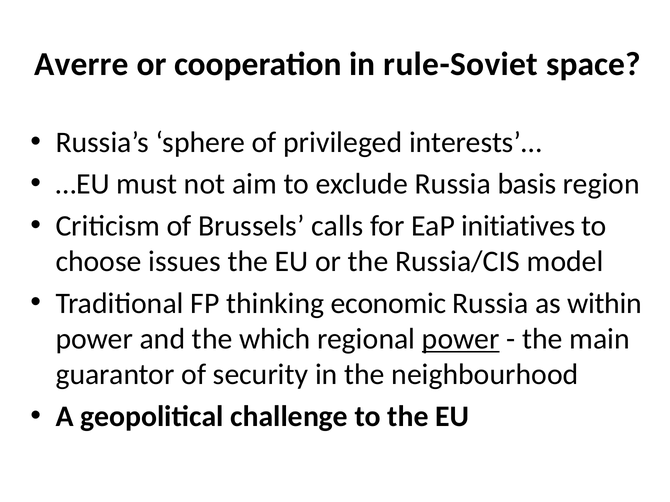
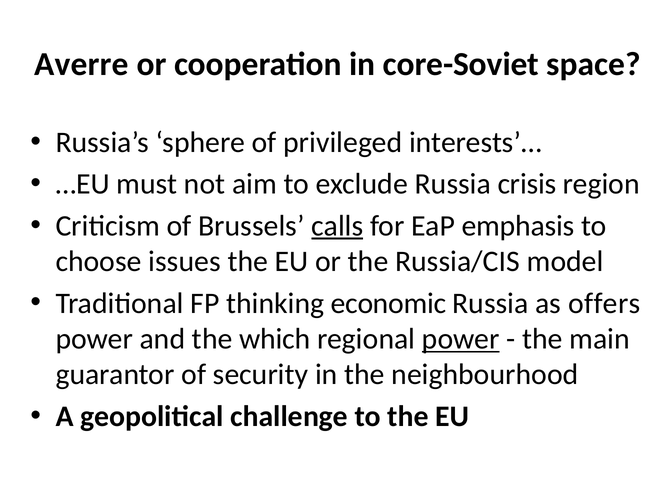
rule-Soviet: rule-Soviet -> core-Soviet
basis: basis -> crisis
calls underline: none -> present
initiatives: initiatives -> emphasis
within: within -> offers
